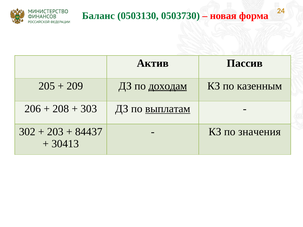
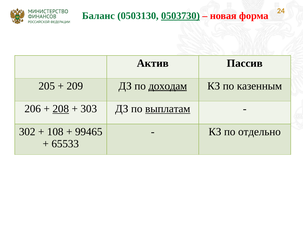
0503730 underline: none -> present
208 underline: none -> present
203: 203 -> 108
84437: 84437 -> 99465
значения: значения -> отдельно
30413: 30413 -> 65533
